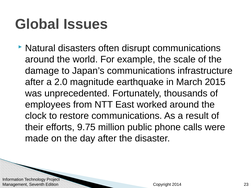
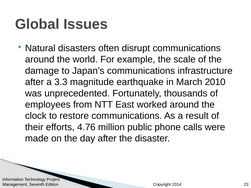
2.0: 2.0 -> 3.3
2015: 2015 -> 2010
9.75: 9.75 -> 4.76
